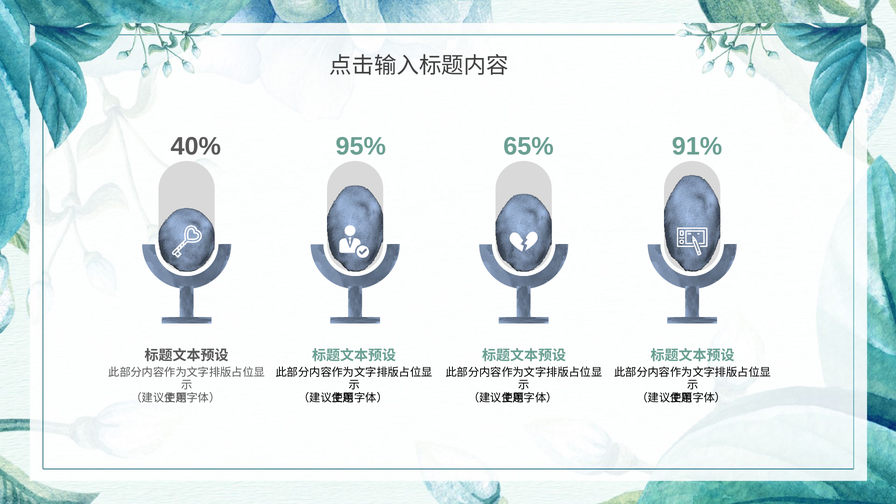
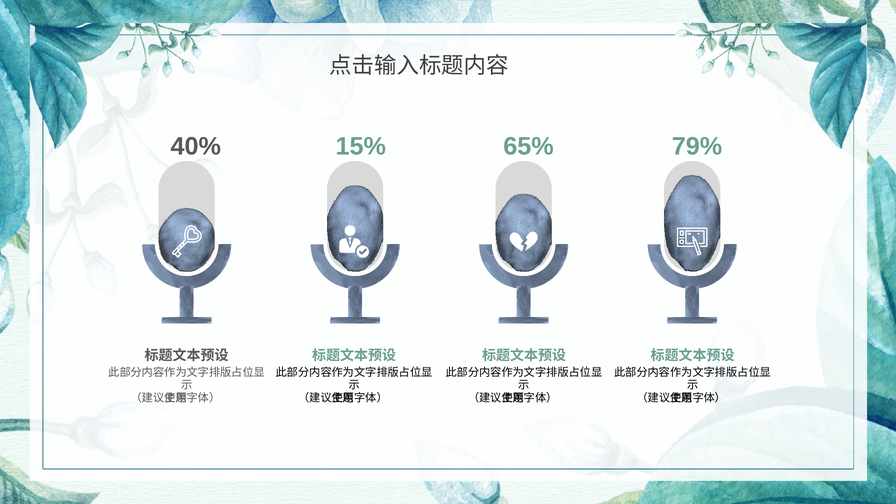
95%: 95% -> 15%
91%: 91% -> 79%
